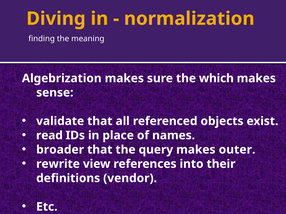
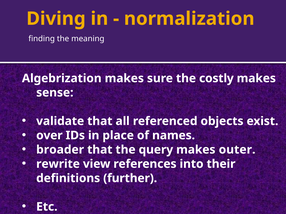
which: which -> costly
read: read -> over
vendor: vendor -> further
